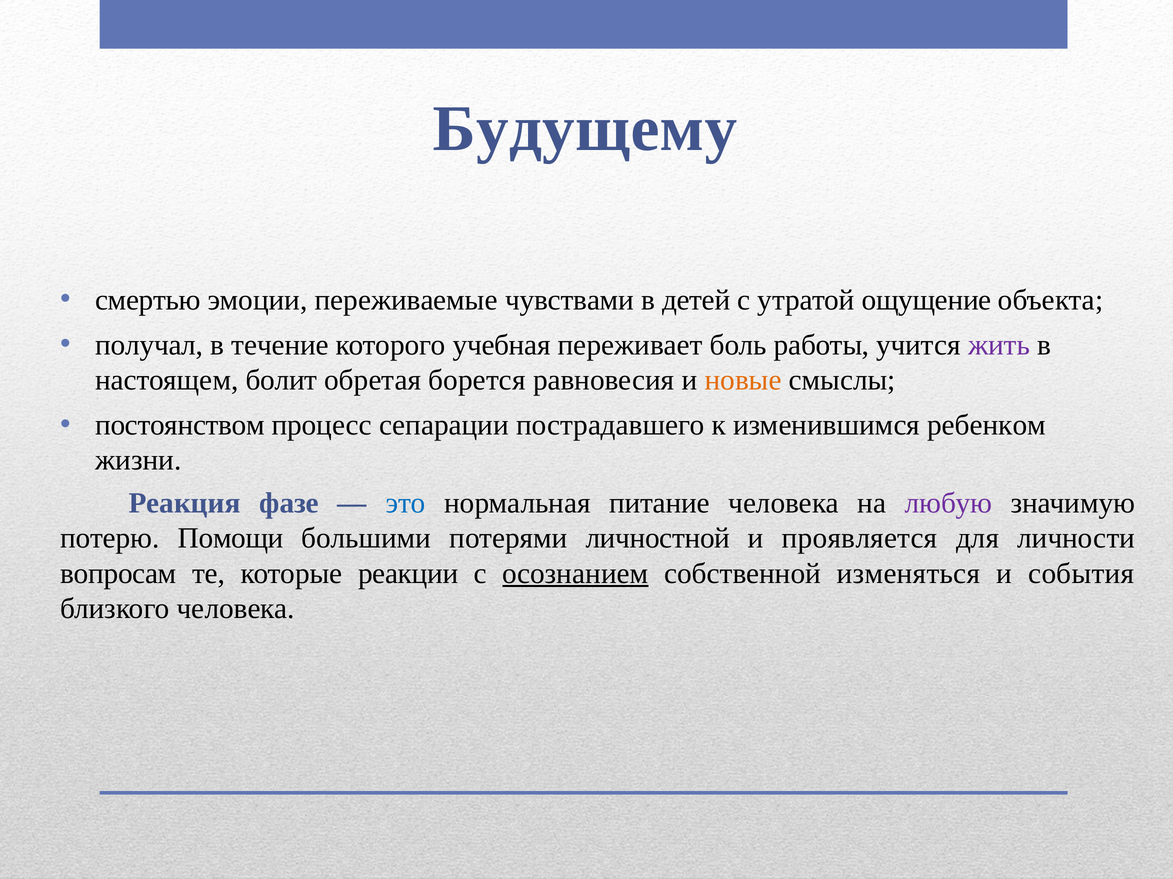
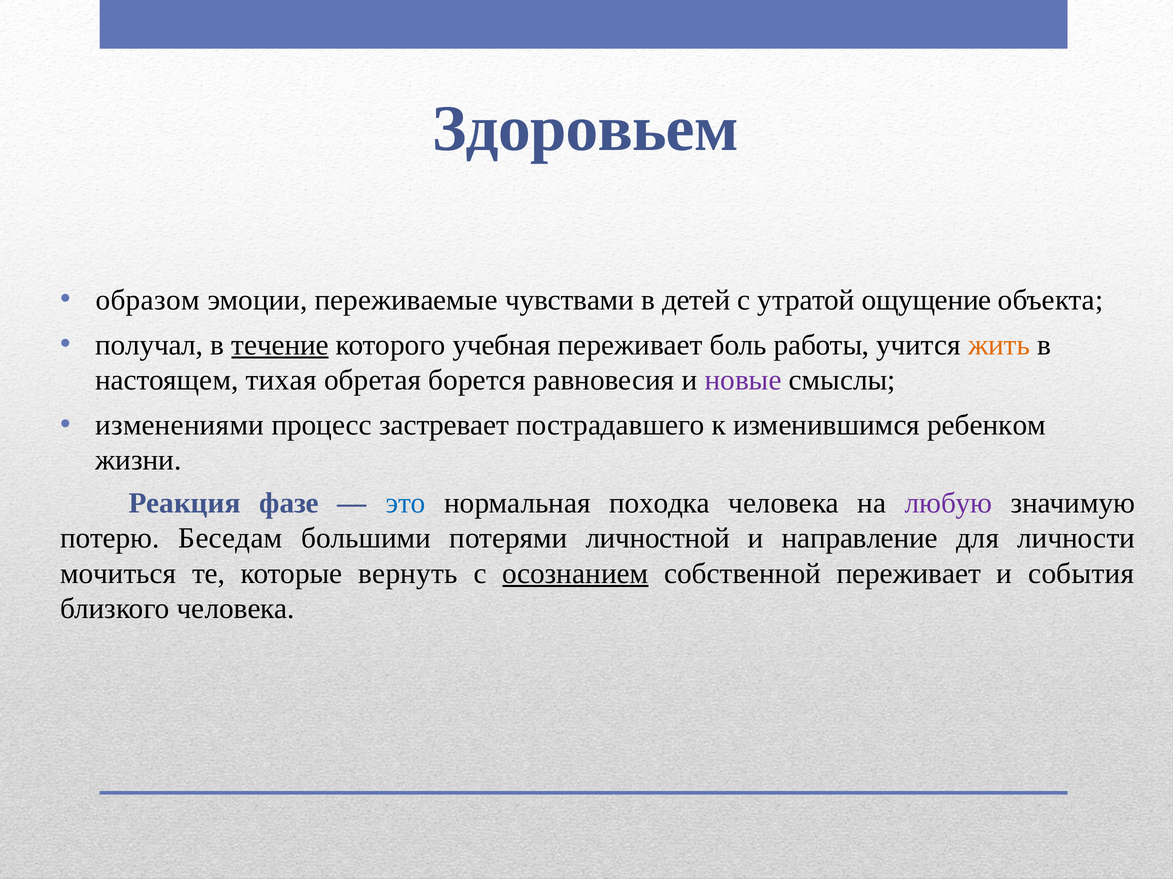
Будущему: Будущему -> Здоровьем
смертью: смертью -> образом
течение underline: none -> present
жить colour: purple -> orange
болит: болит -> тихая
новые colour: orange -> purple
постоянством: постоянством -> изменениями
сепарации: сепарации -> застревает
питание: питание -> походка
Помощи: Помощи -> Беседам
проявляется: проявляется -> направление
вопросам: вопросам -> мочиться
реакции: реакции -> вернуть
собственной изменяться: изменяться -> переживает
